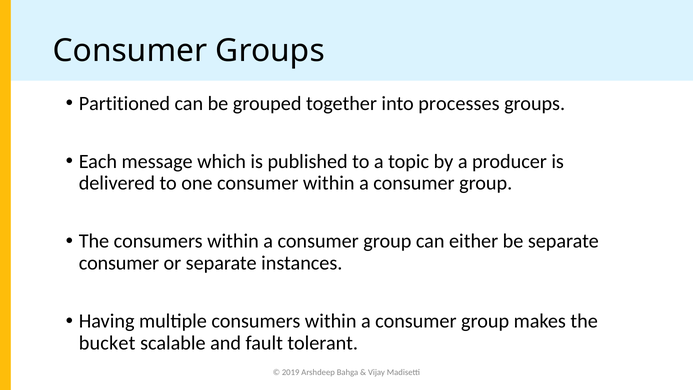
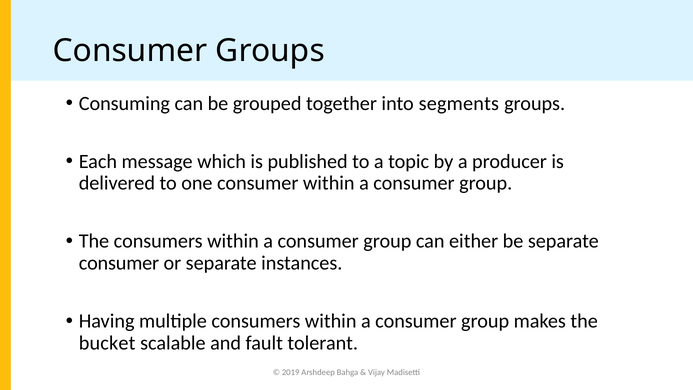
Partitioned: Partitioned -> Consuming
processes: processes -> segments
